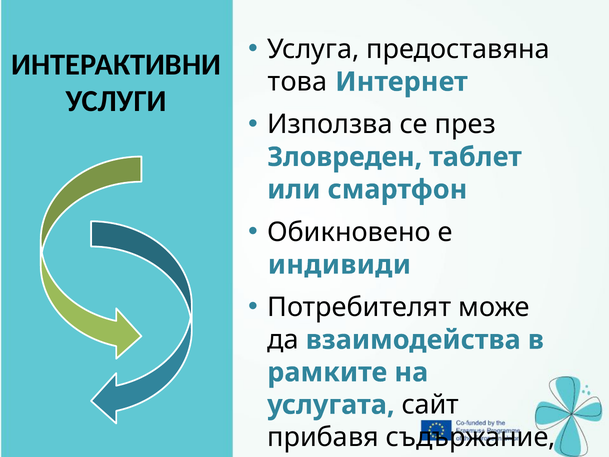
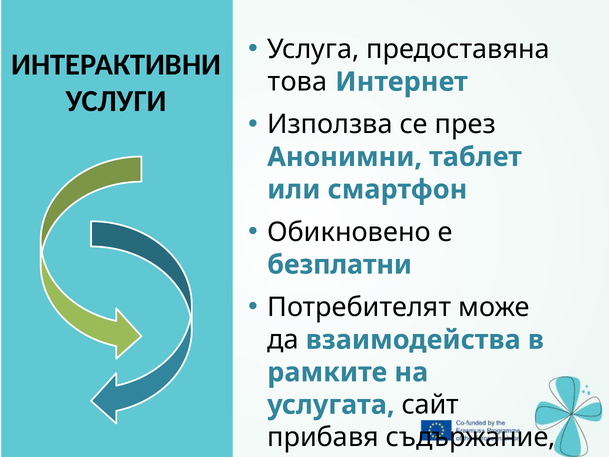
Зловреден: Зловреден -> Анонимни
индивиди: индивиди -> безплатни
